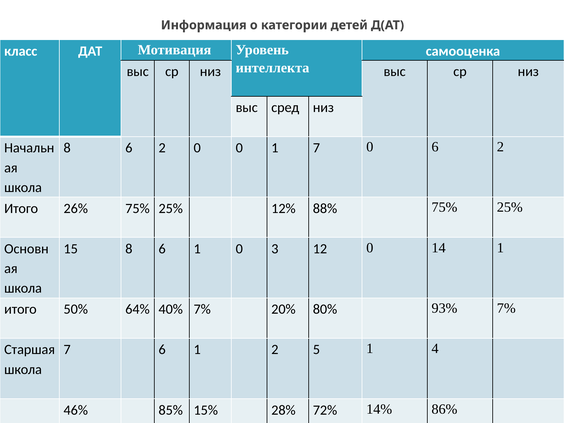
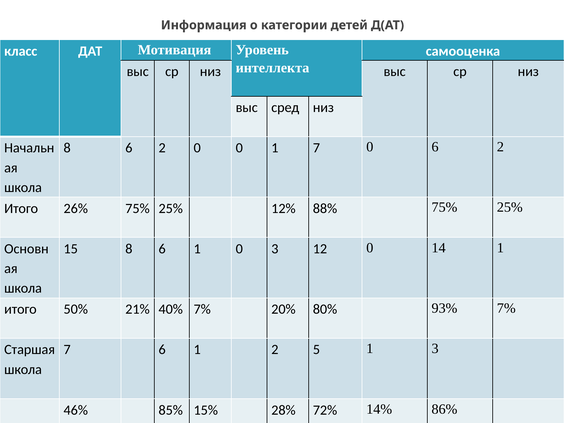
64%: 64% -> 21%
1 4: 4 -> 3
